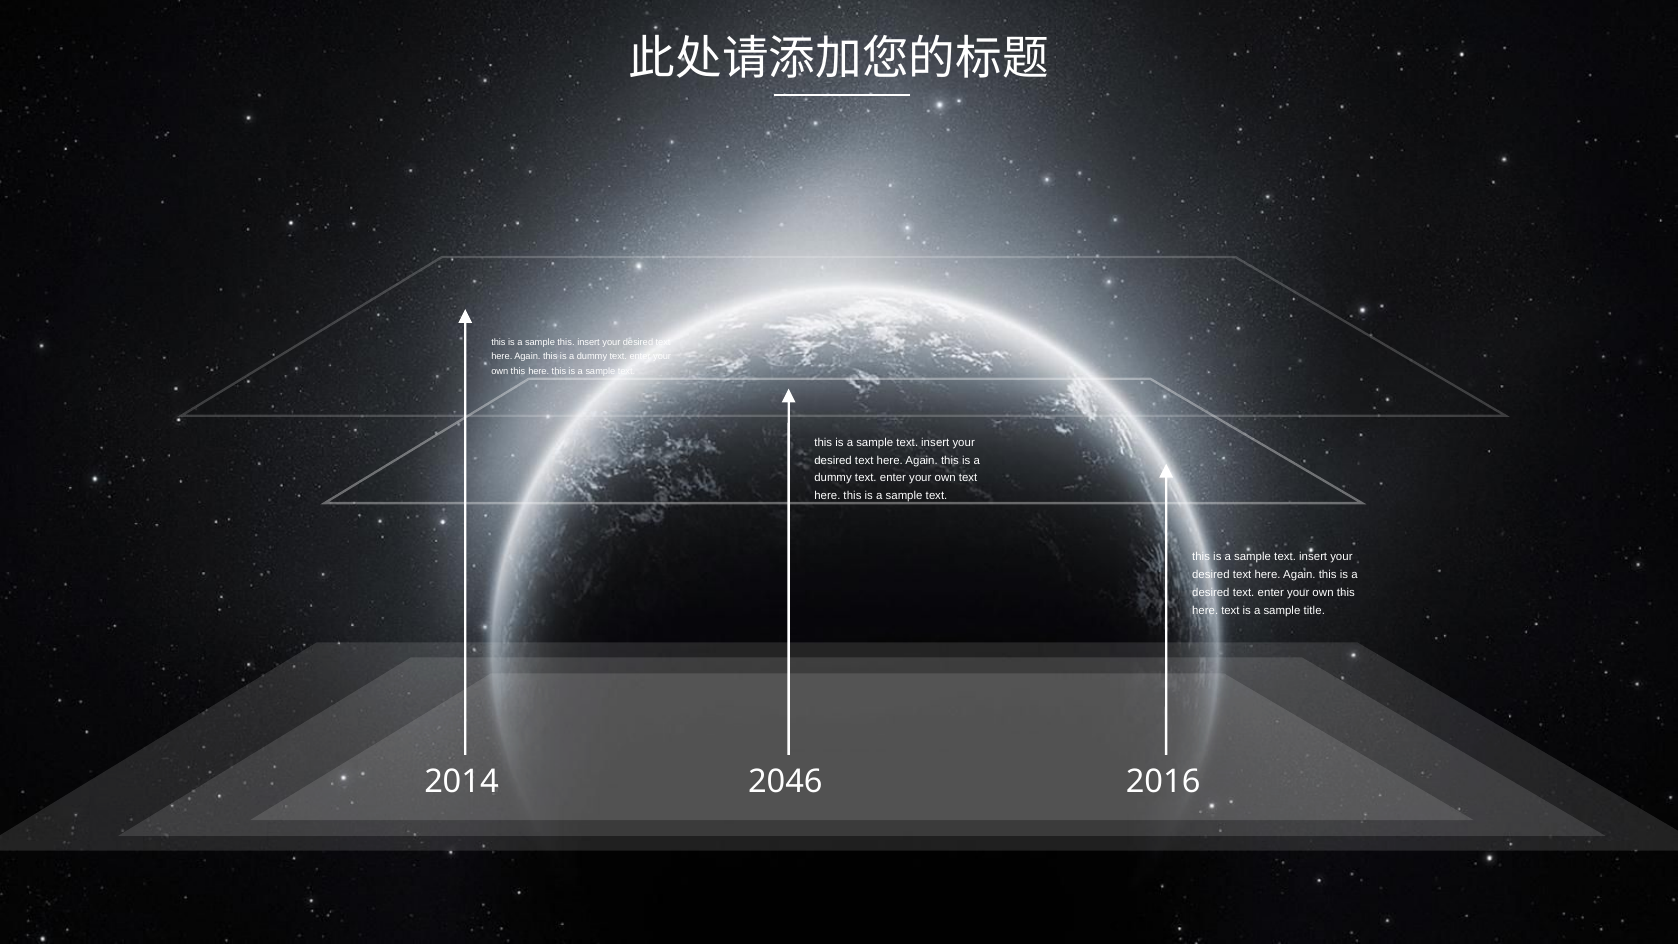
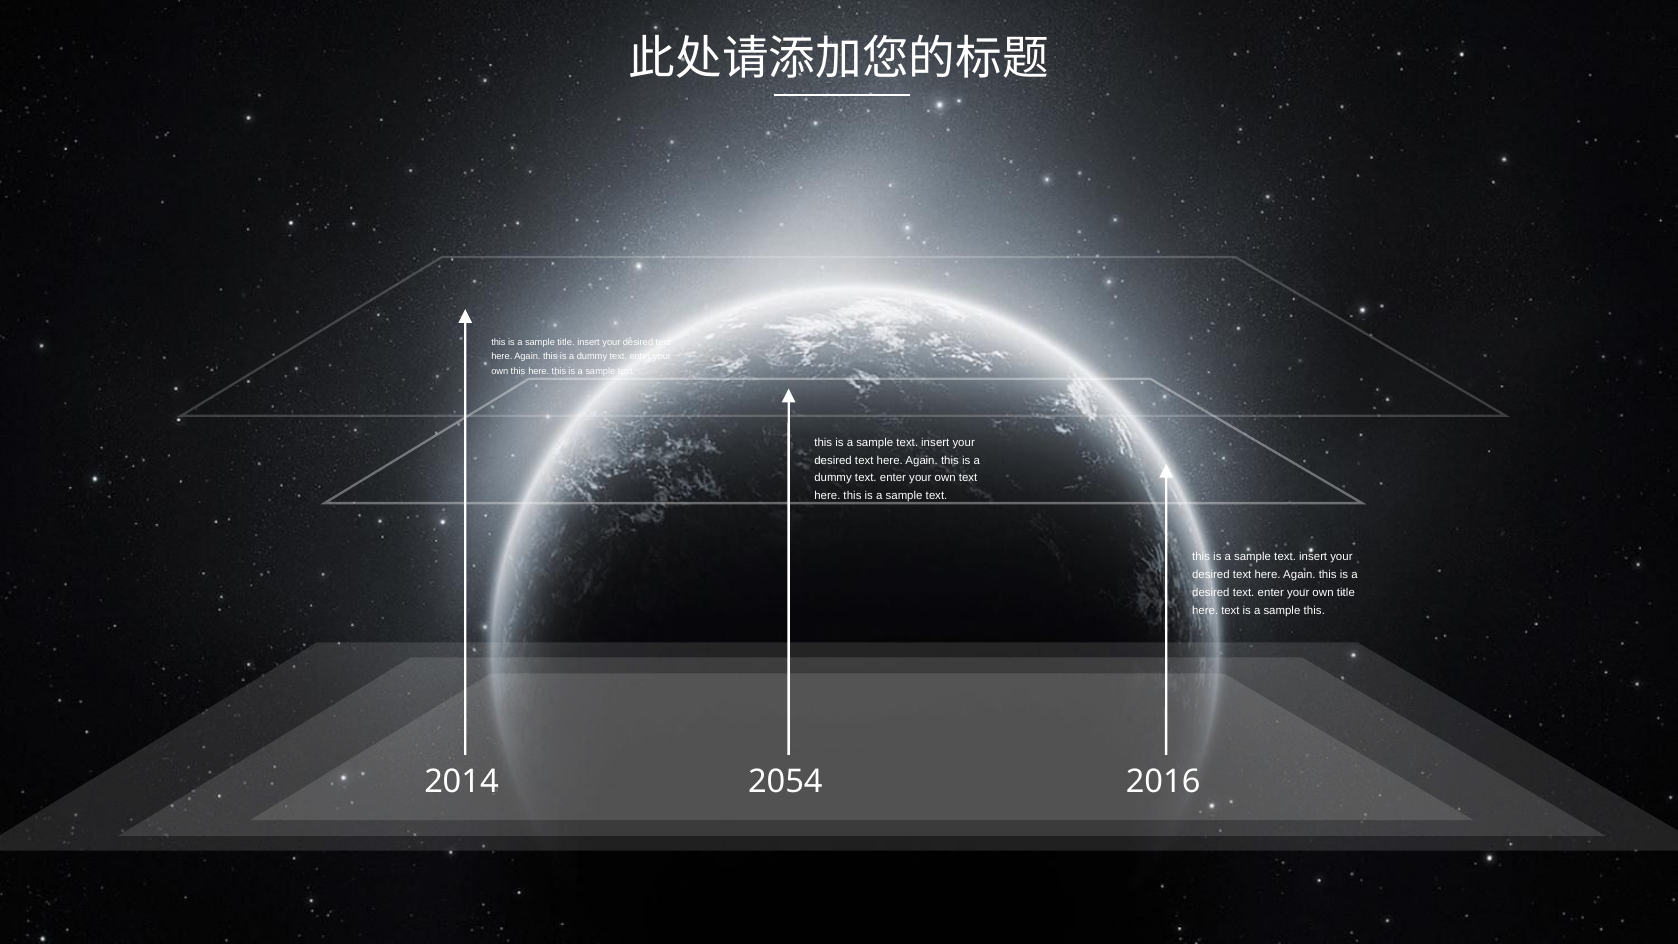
sample this: this -> title
this at (1346, 593): this -> title
sample title: title -> this
2046: 2046 -> 2054
